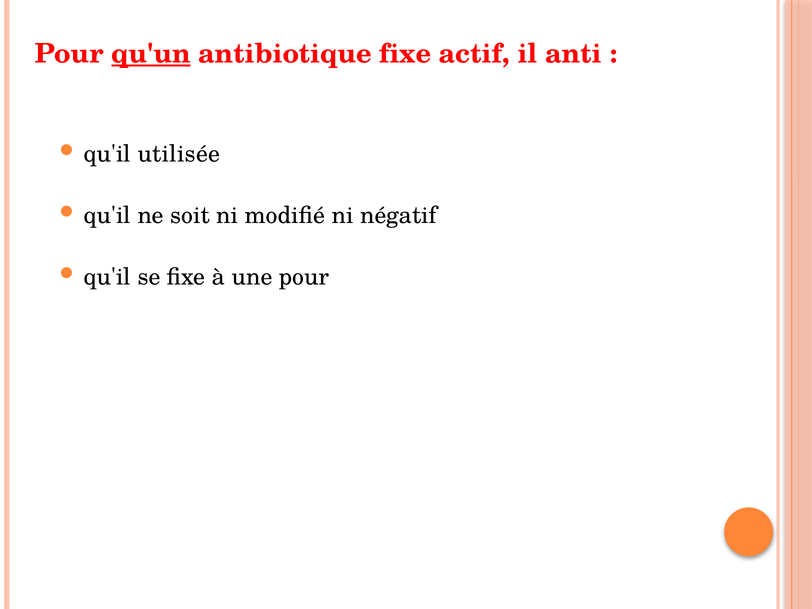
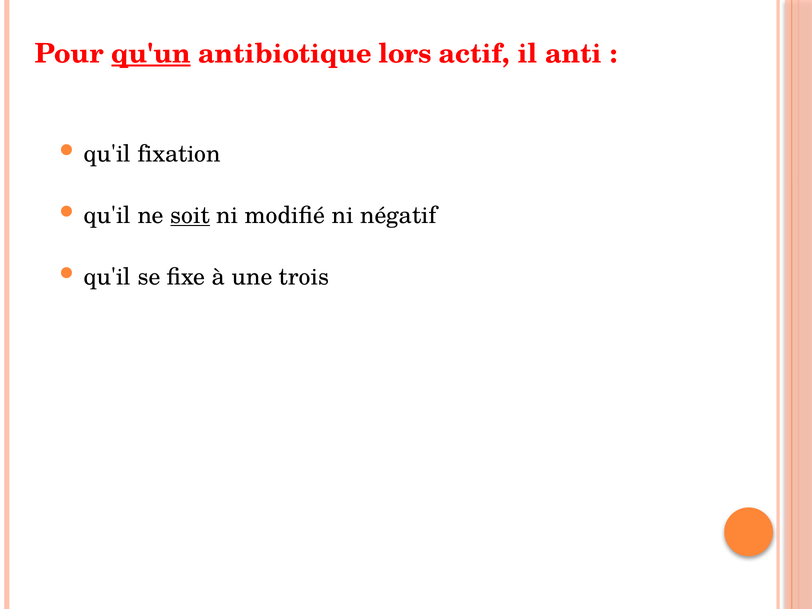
antibiotique fixe: fixe -> lors
utilisée: utilisée -> fixation
soit underline: none -> present
une pour: pour -> trois
